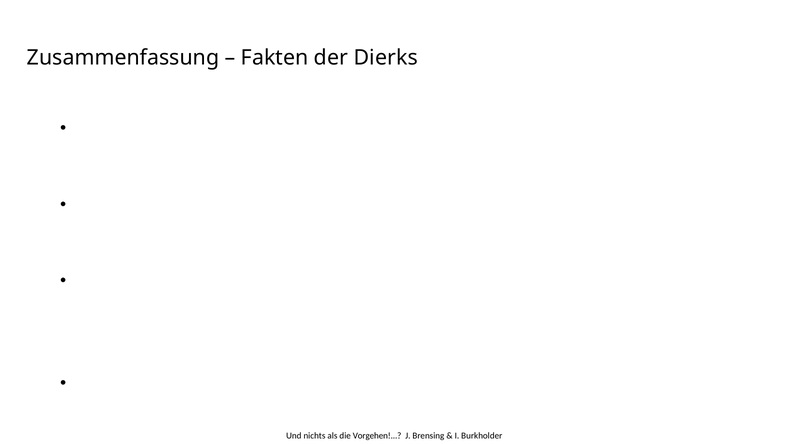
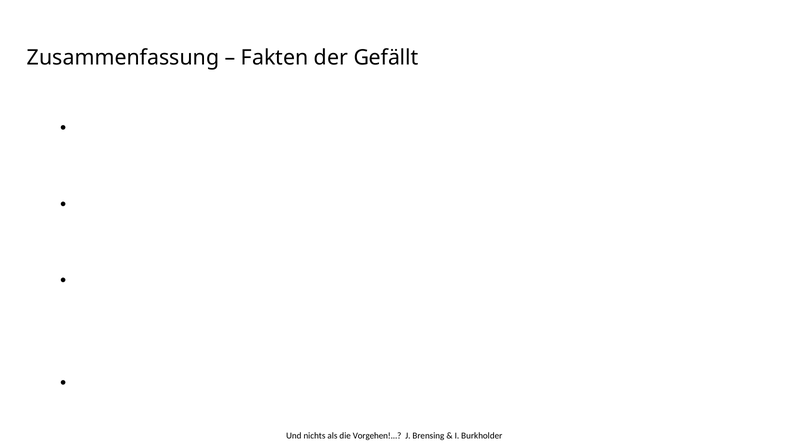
Dierks: Dierks -> Gefällt
